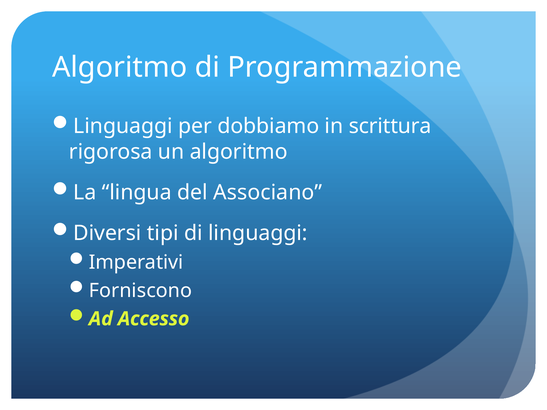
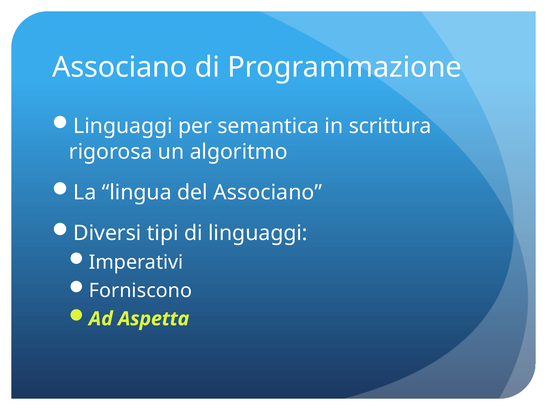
Algoritmo at (120, 67): Algoritmo -> Associano
dobbiamo: dobbiamo -> semantica
Accesso: Accesso -> Aspetta
